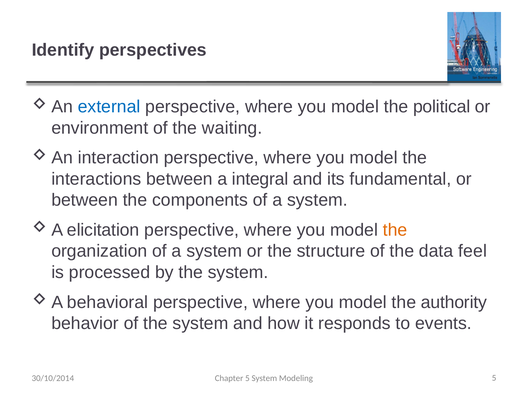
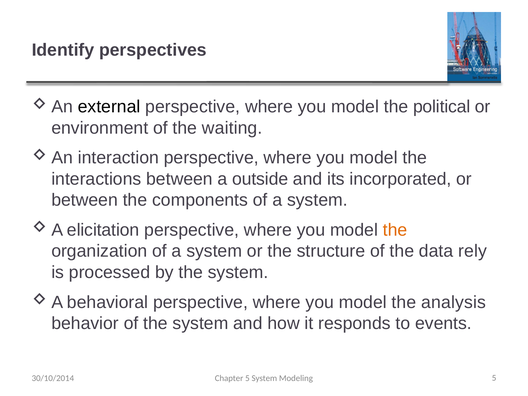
external colour: blue -> black
integral: integral -> outside
fundamental: fundamental -> incorporated
feel: feel -> rely
authority: authority -> analysis
